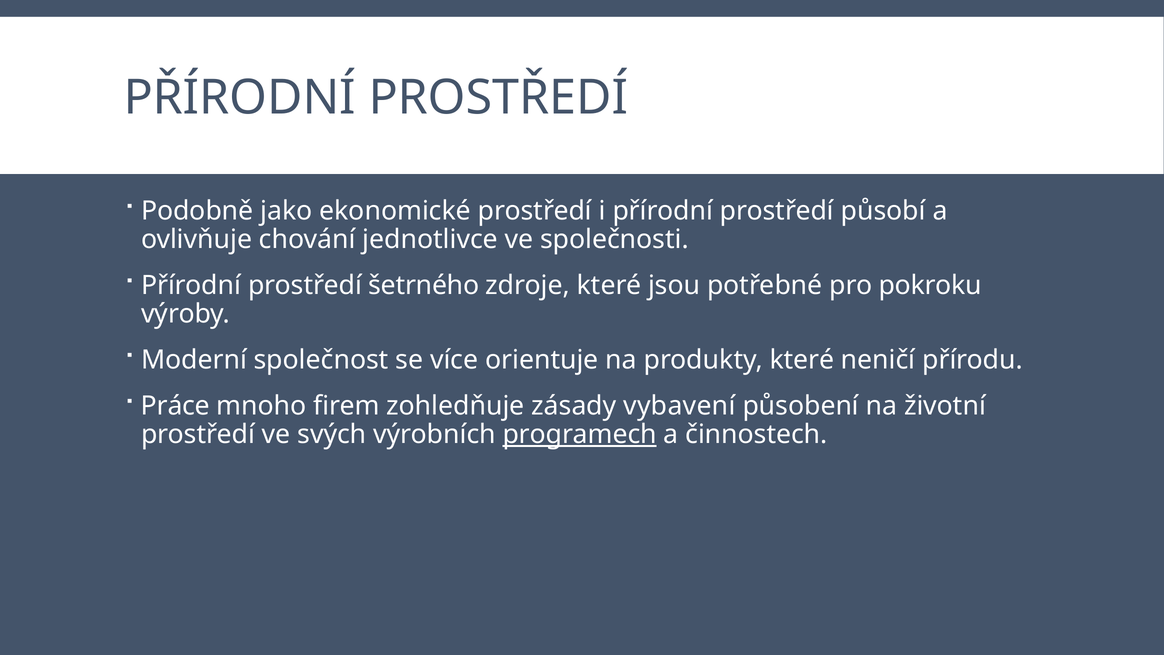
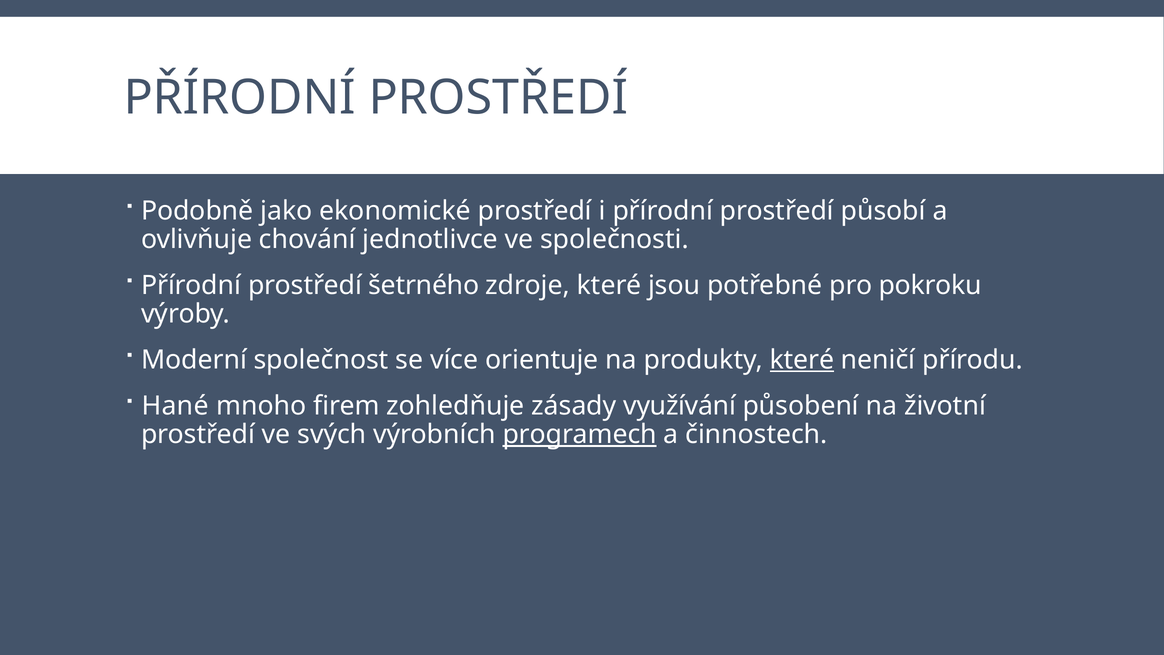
které at (802, 360) underline: none -> present
Práce: Práce -> Hané
vybavení: vybavení -> využívání
